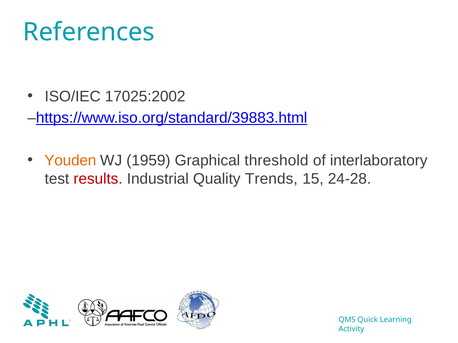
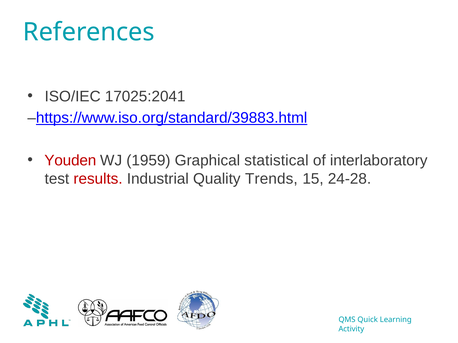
17025:2002: 17025:2002 -> 17025:2041
Youden colour: orange -> red
threshold: threshold -> statistical
